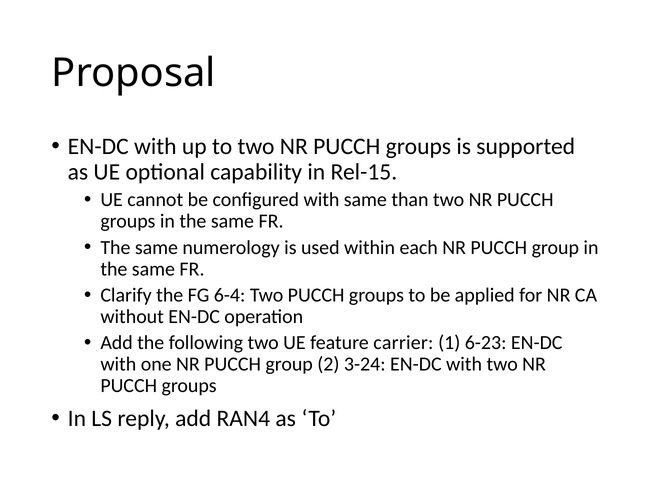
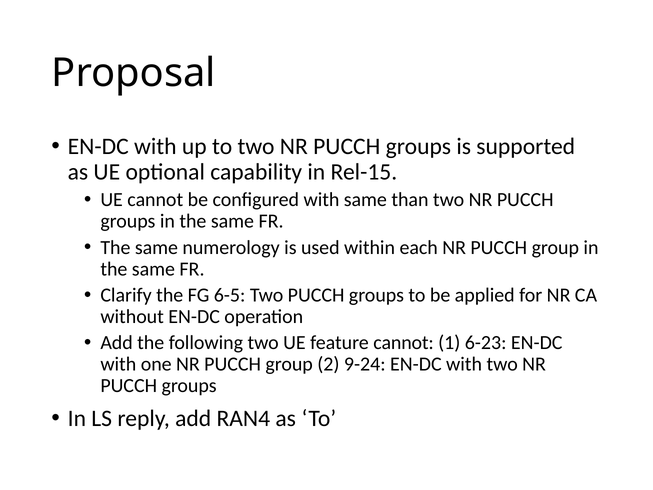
6-4: 6-4 -> 6-5
feature carrier: carrier -> cannot
3-24: 3-24 -> 9-24
